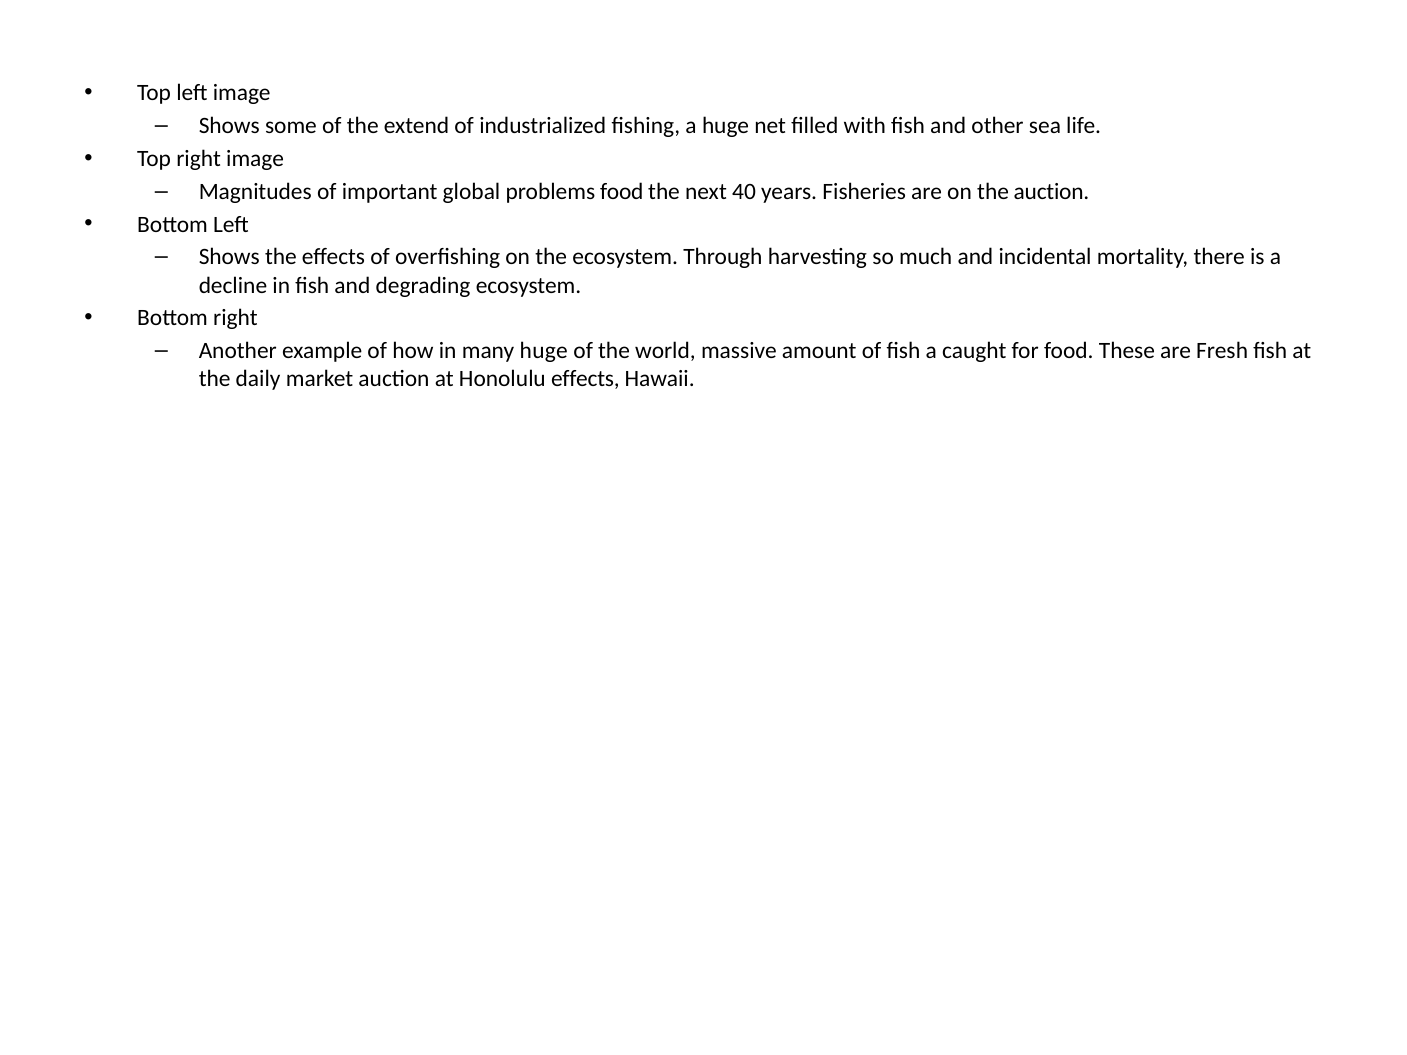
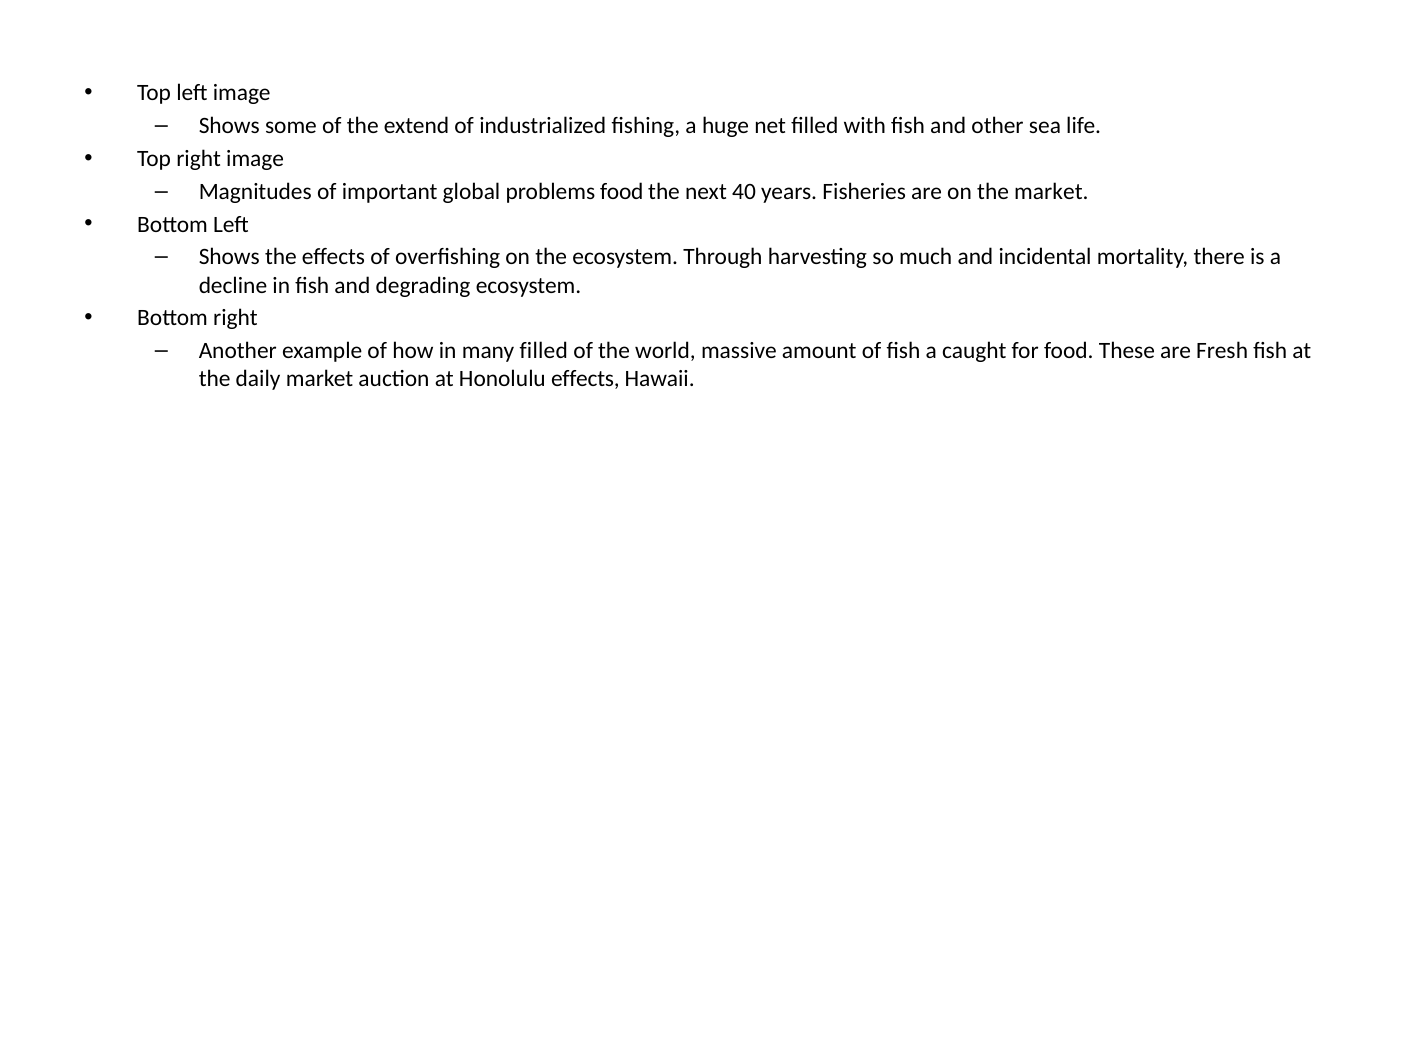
the auction: auction -> market
many huge: huge -> filled
